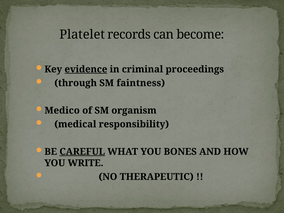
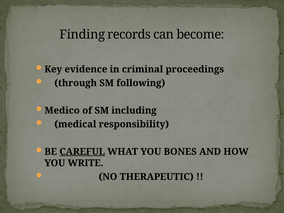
Platelet: Platelet -> Finding
evidence underline: present -> none
faintness: faintness -> following
organism: organism -> including
